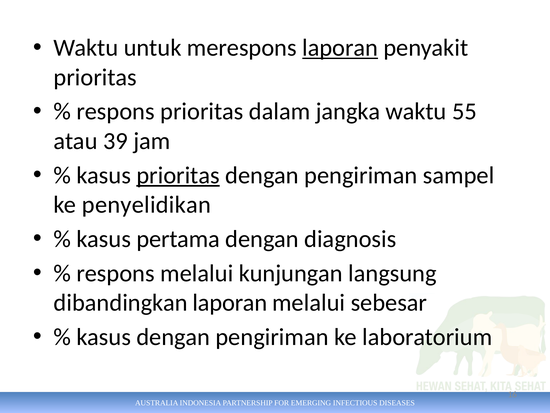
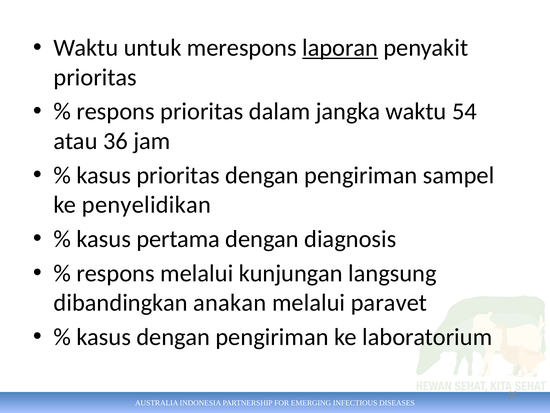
55: 55 -> 54
39: 39 -> 36
prioritas at (178, 175) underline: present -> none
dibandingkan laporan: laporan -> anakan
sebesar: sebesar -> paravet
